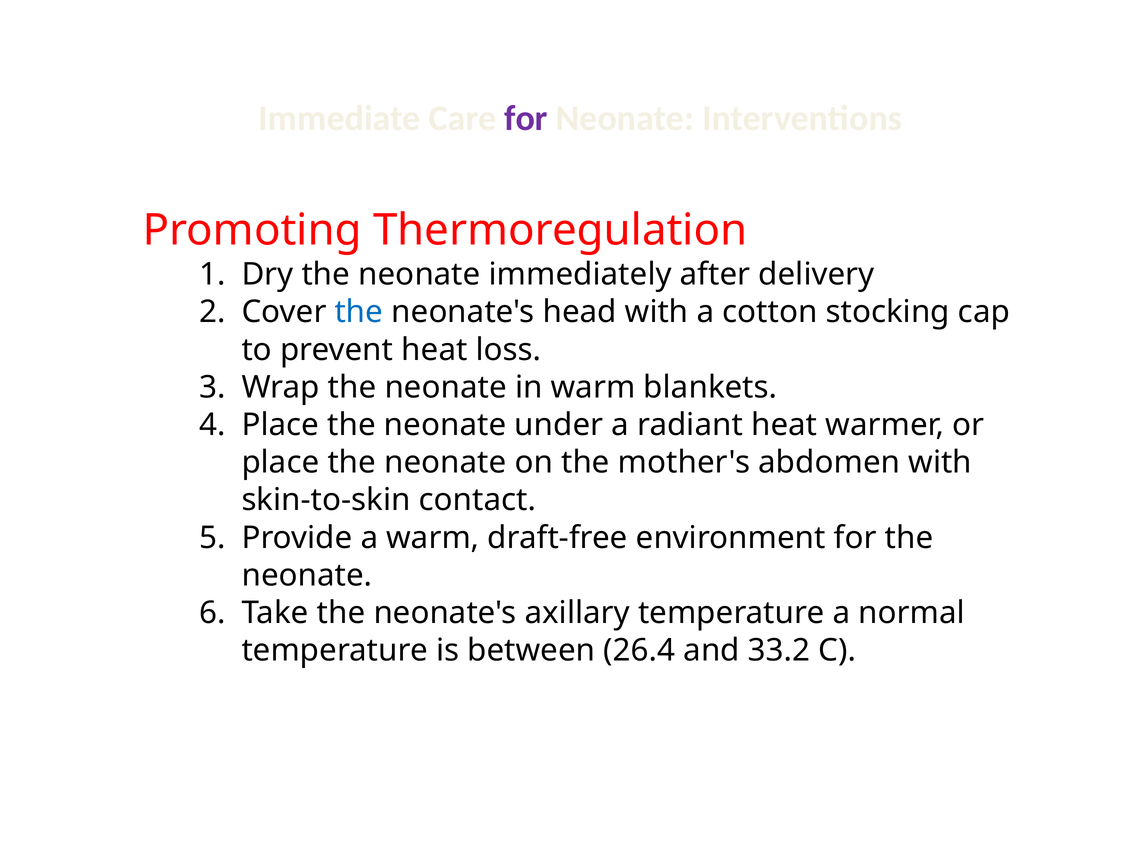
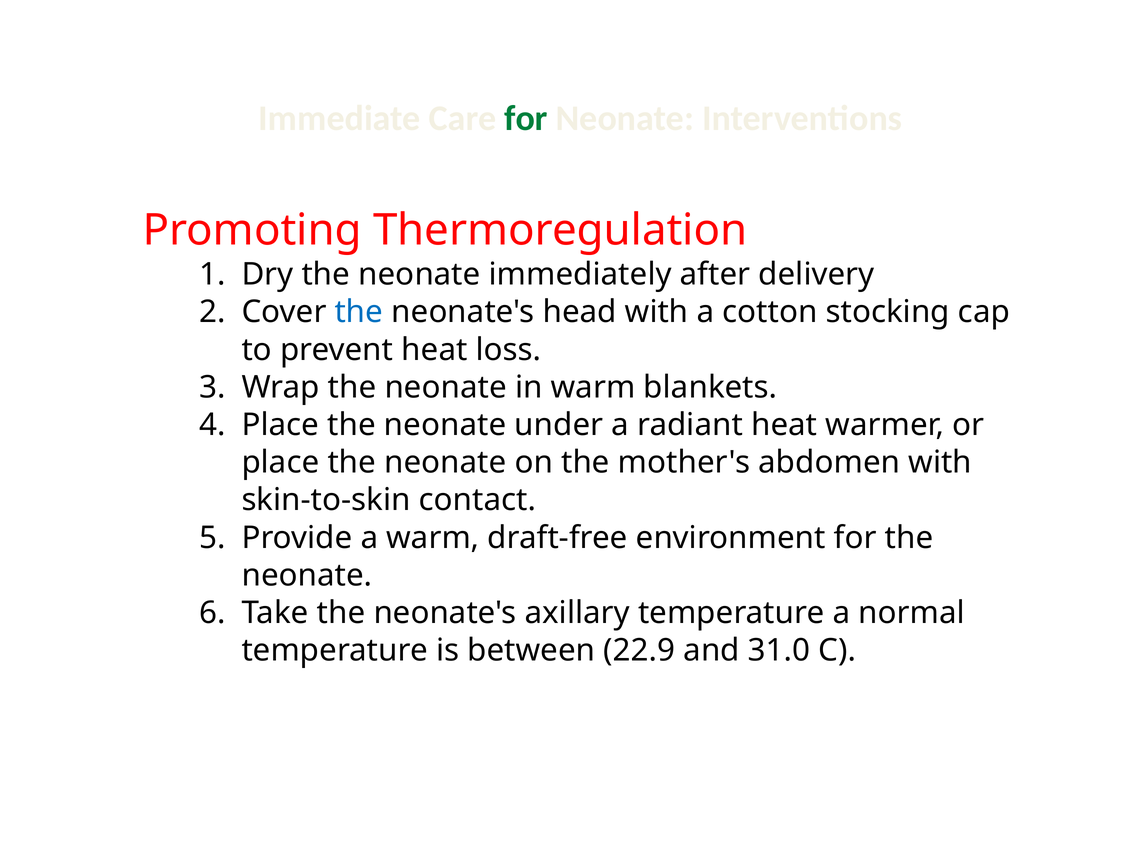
for at (526, 119) colour: purple -> green
26.4: 26.4 -> 22.9
33.2: 33.2 -> 31.0
